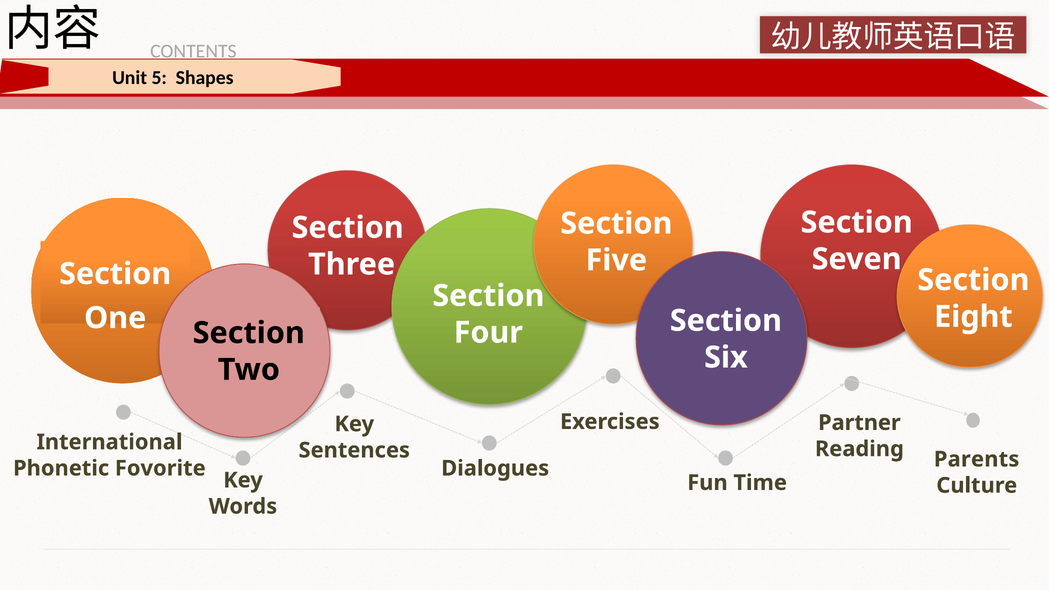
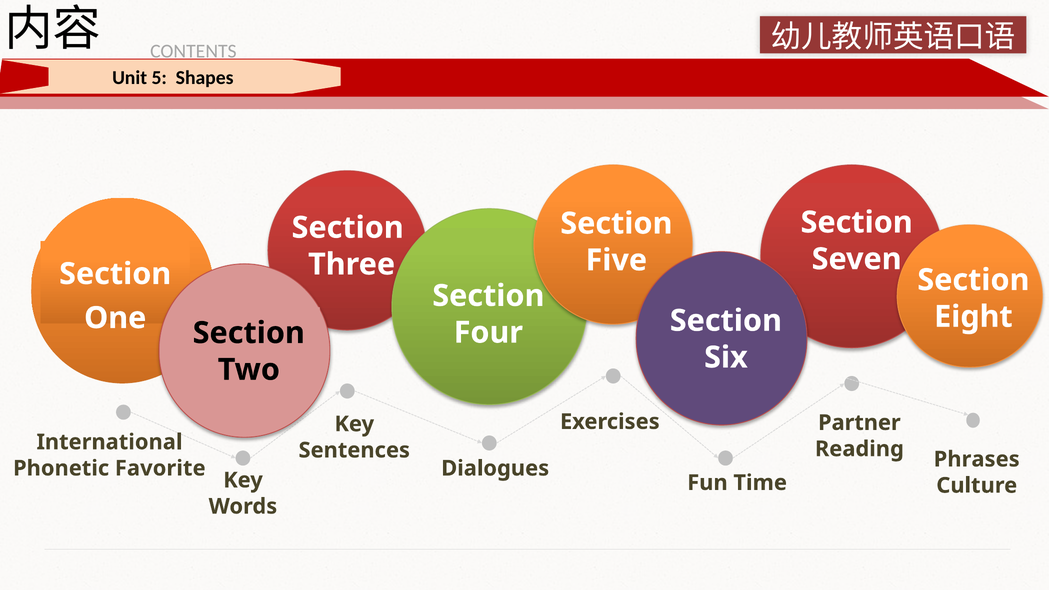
Parents: Parents -> Phrases
Fovorite: Fovorite -> Favorite
